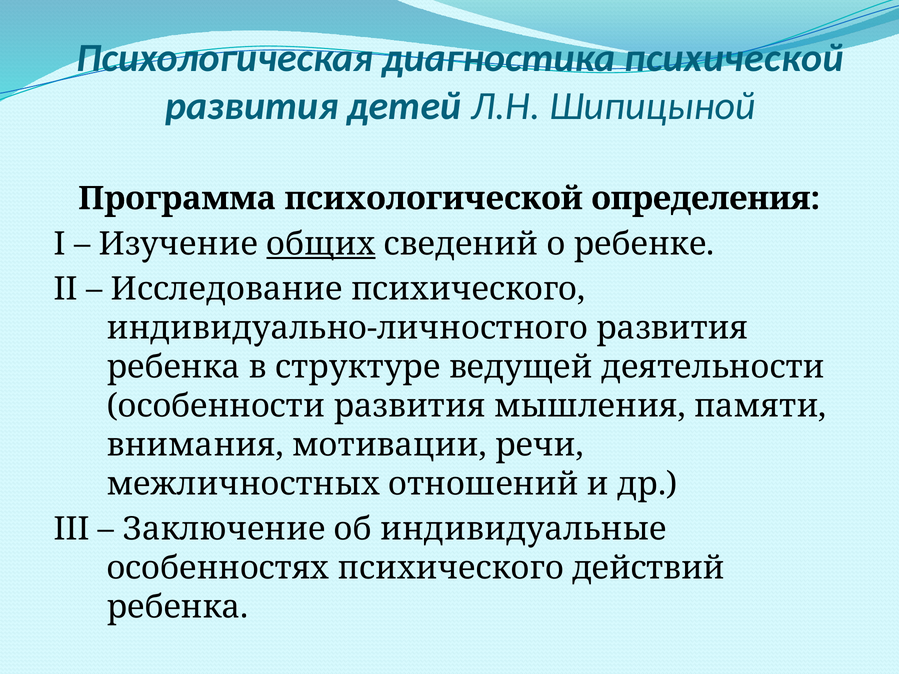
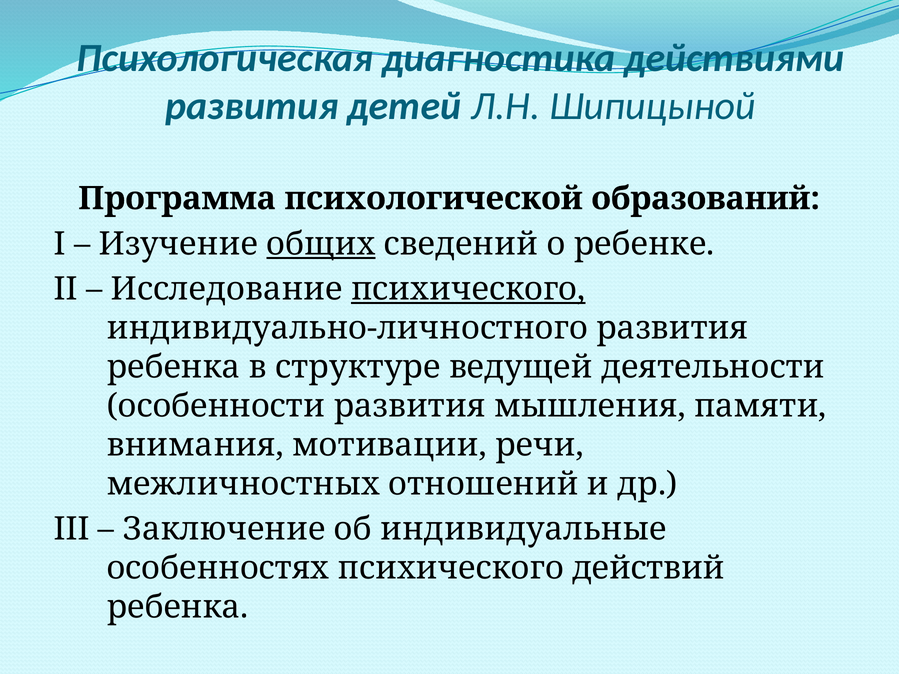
психической: психической -> действиями
определения: определения -> образований
психического at (468, 289) underline: none -> present
